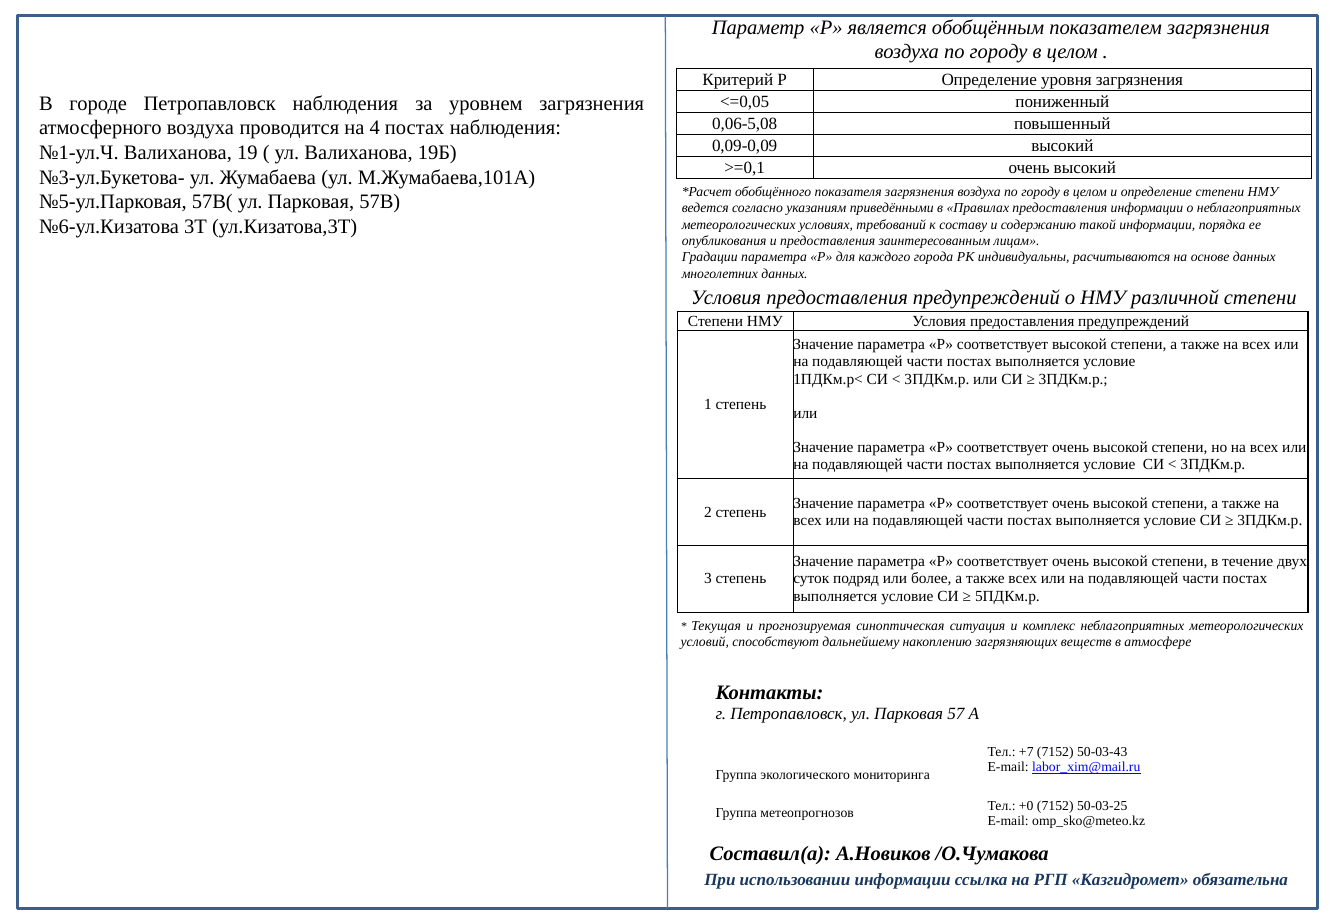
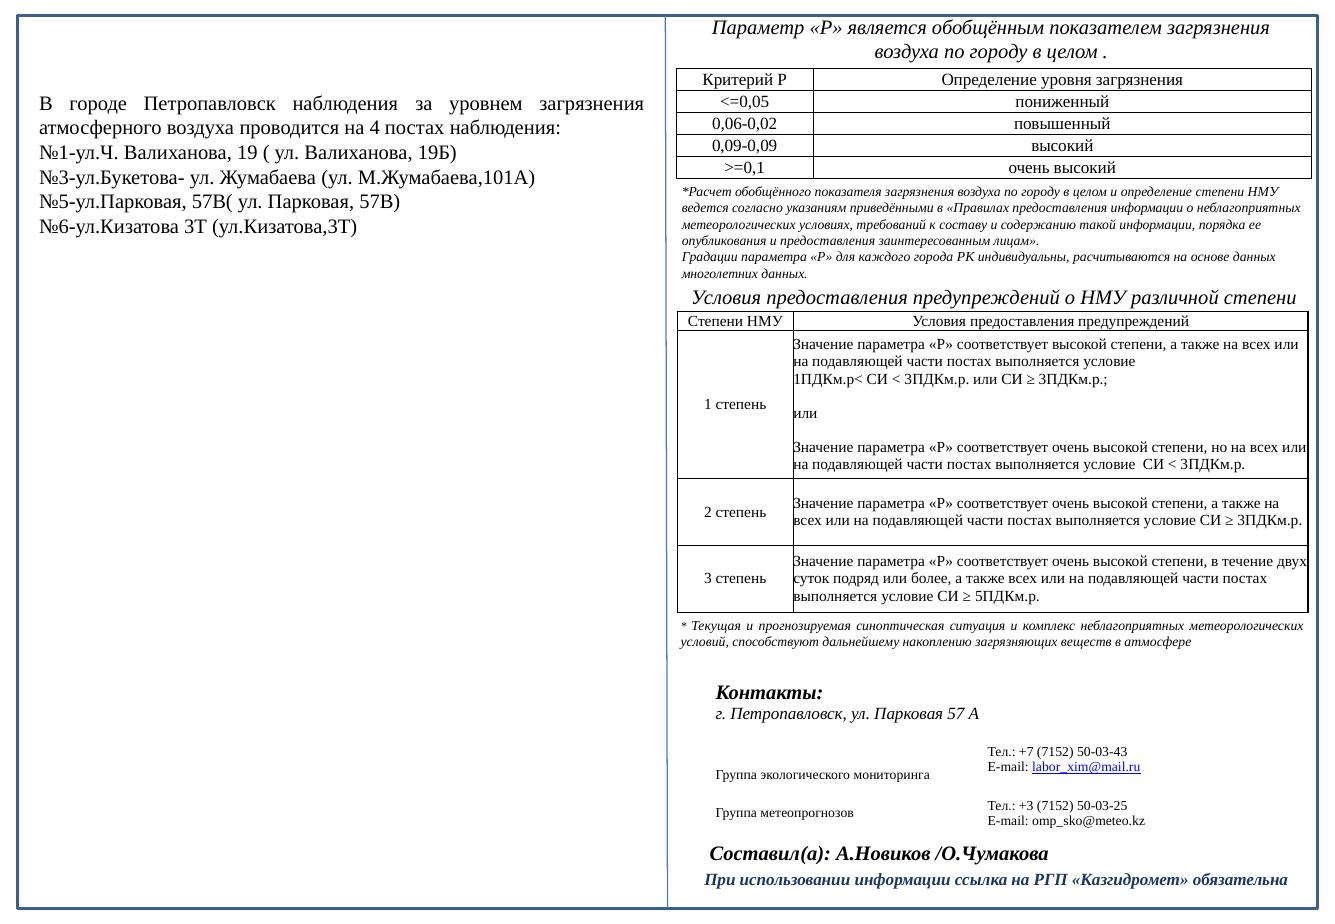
0,06-5,08: 0,06-5,08 -> 0,06-0,02
+0: +0 -> +3
